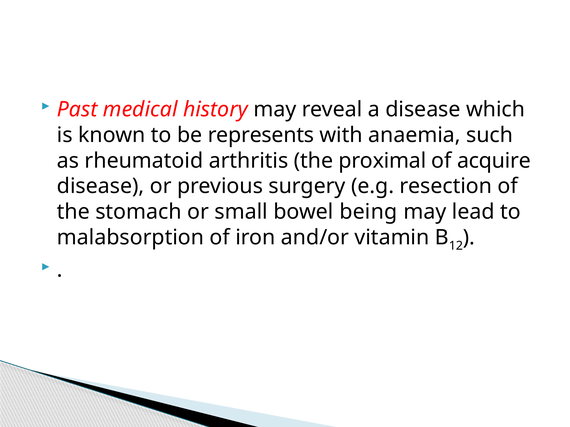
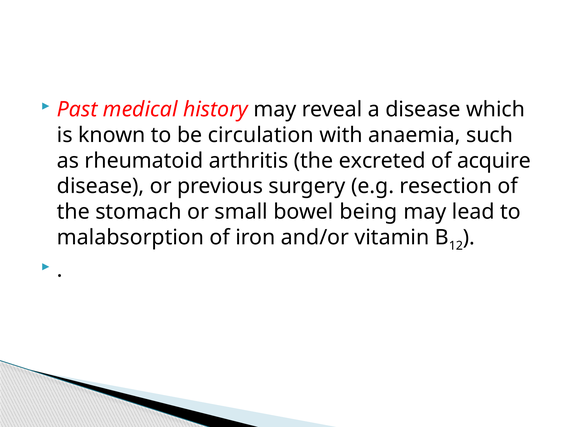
represents: represents -> circulation
proximal: proximal -> excreted
